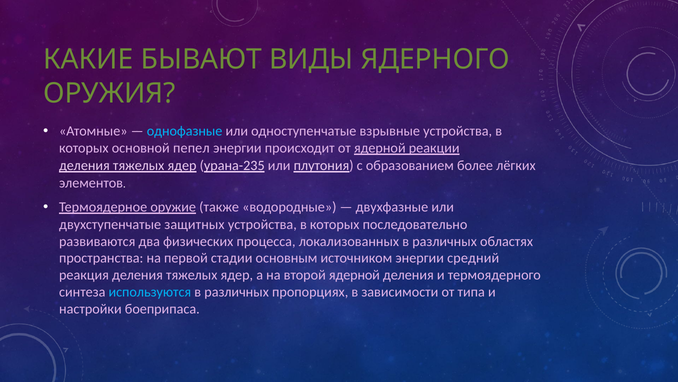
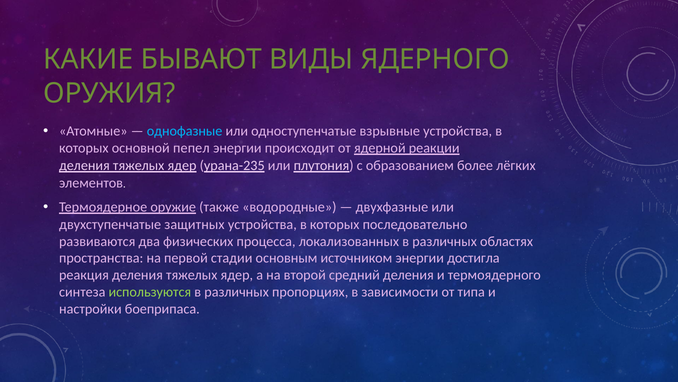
средний: средний -> достигла
второй ядерной: ядерной -> средний
используются colour: light blue -> light green
